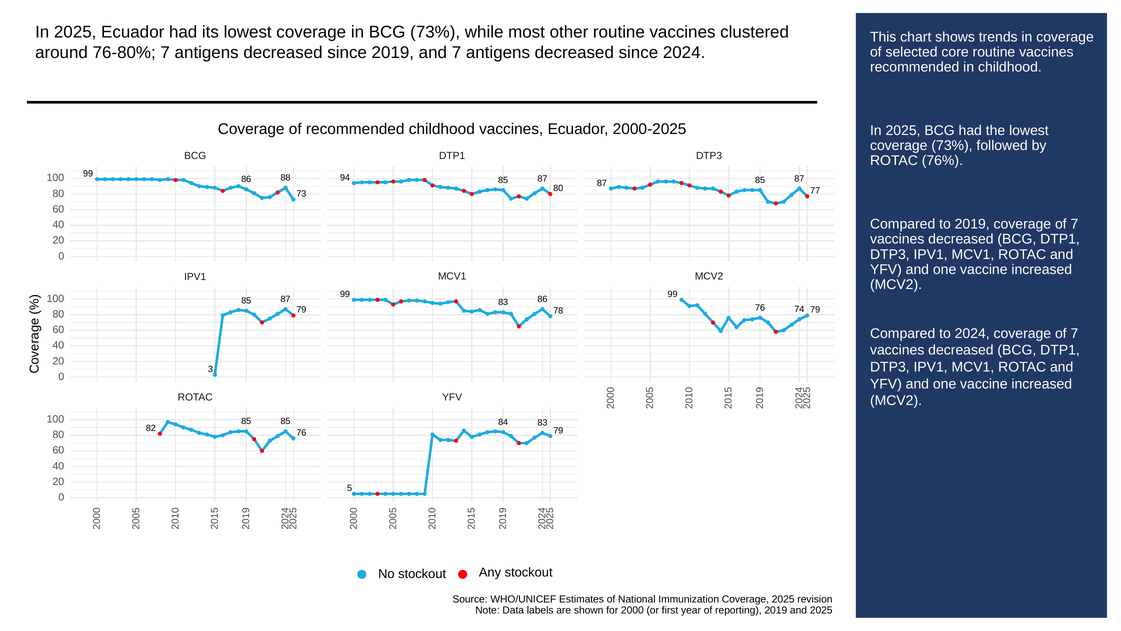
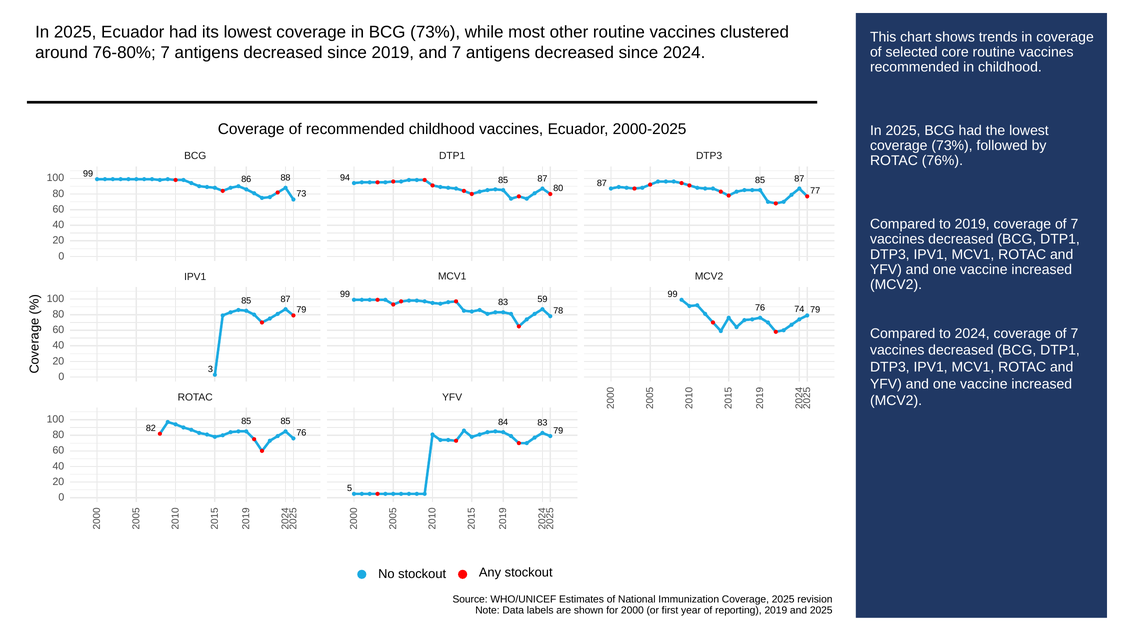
83 86: 86 -> 59
